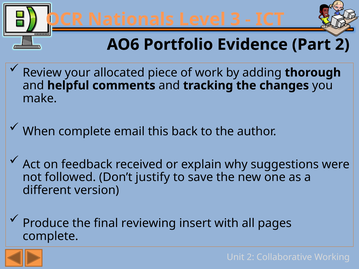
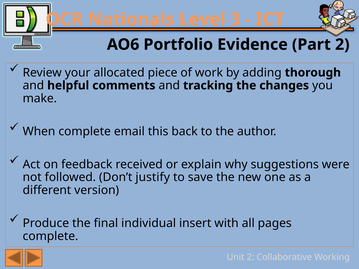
reviewing: reviewing -> individual
